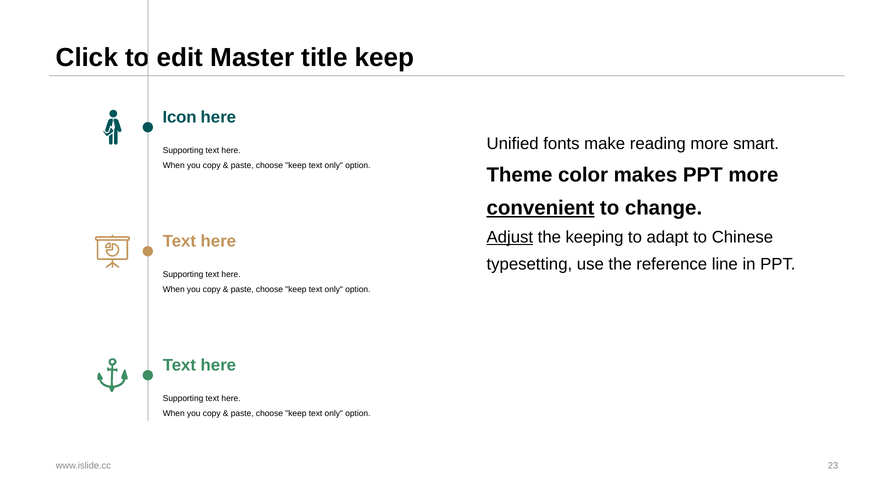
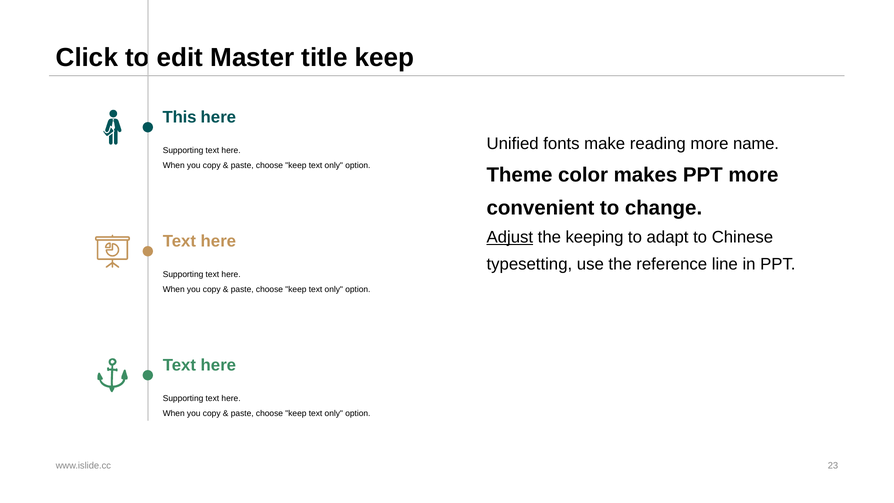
Icon: Icon -> This
smart: smart -> name
convenient underline: present -> none
